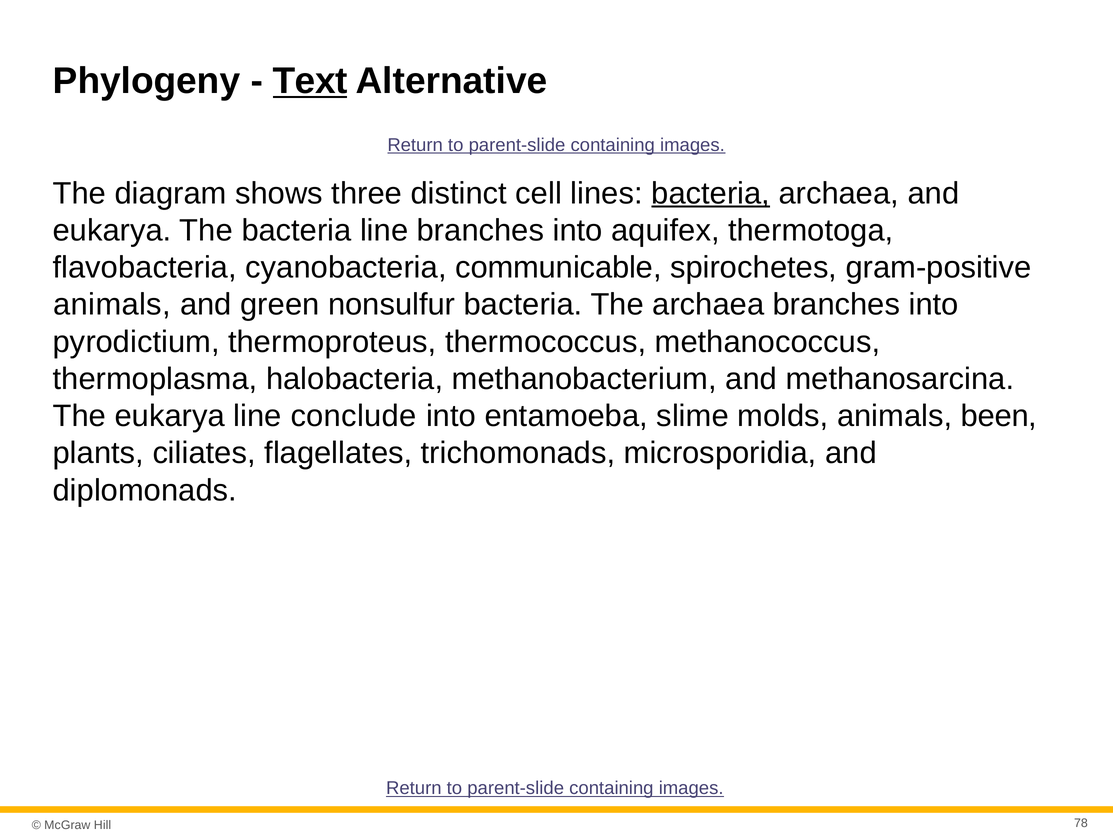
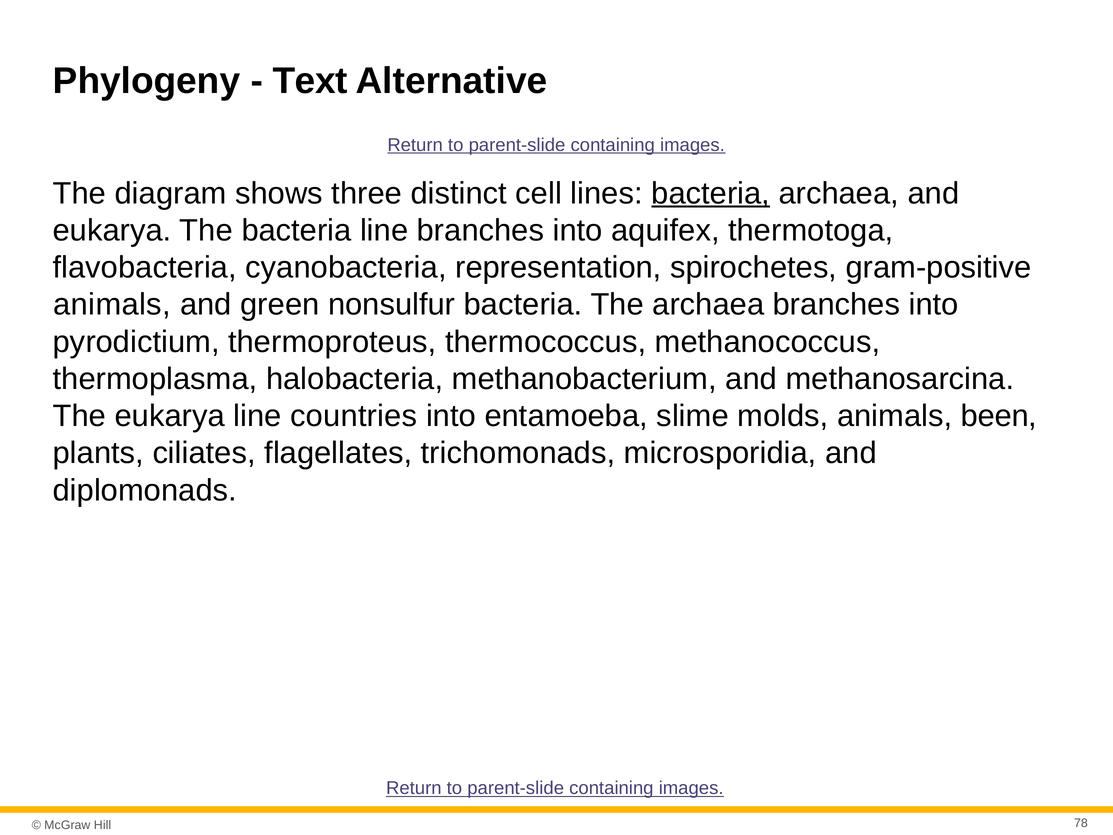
Text underline: present -> none
communicable: communicable -> representation
conclude: conclude -> countries
